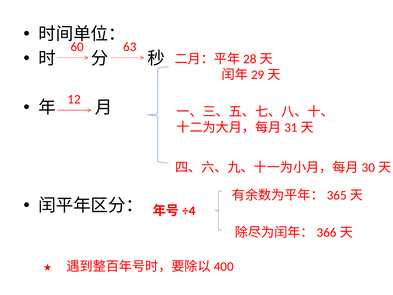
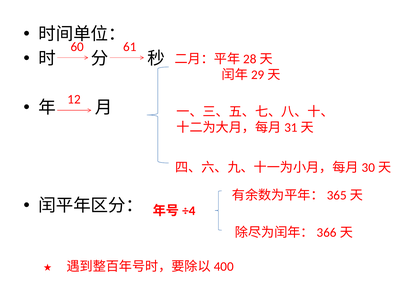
63: 63 -> 61
